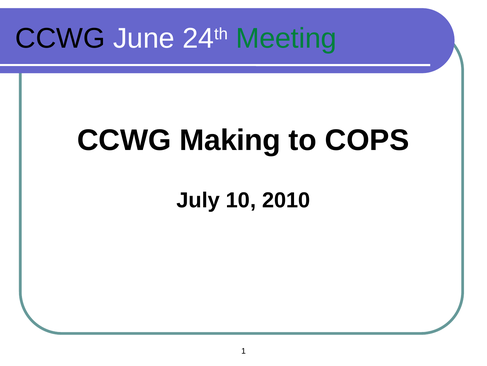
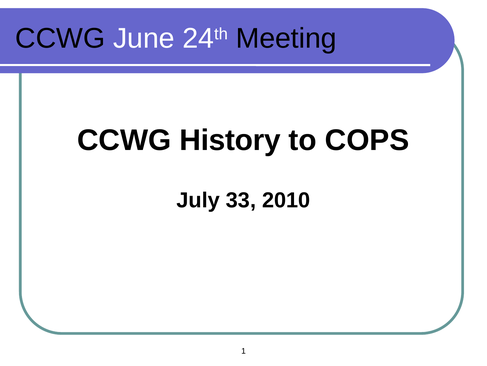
Meeting colour: green -> black
Making: Making -> History
10: 10 -> 33
